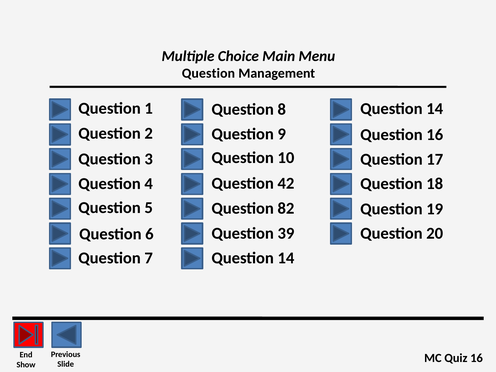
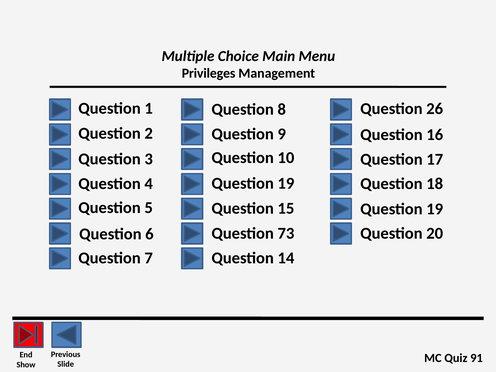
Question at (208, 73): Question -> Privileges
14 at (435, 109): 14 -> 26
42 at (286, 183): 42 -> 19
82: 82 -> 15
39: 39 -> 73
Quiz 16: 16 -> 91
